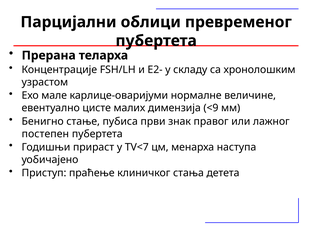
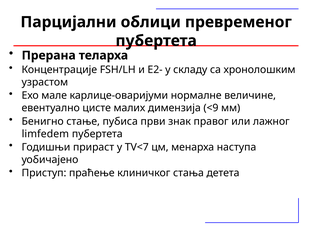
постепен: постепен -> limfedem
